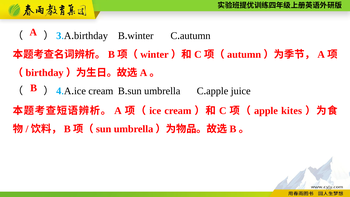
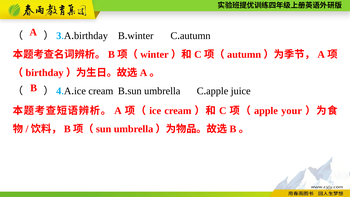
kites: kites -> your
